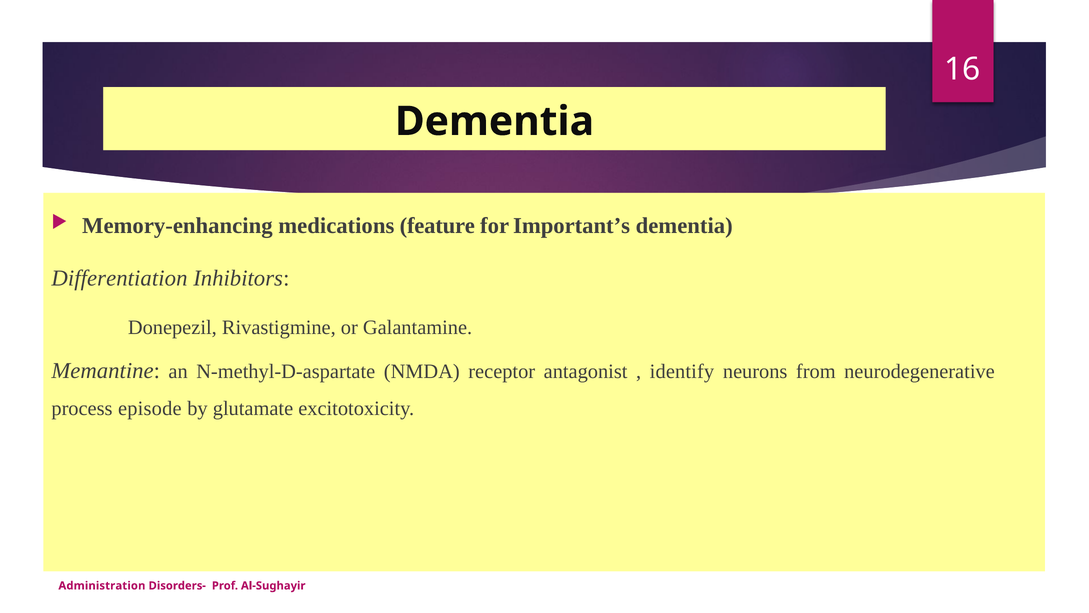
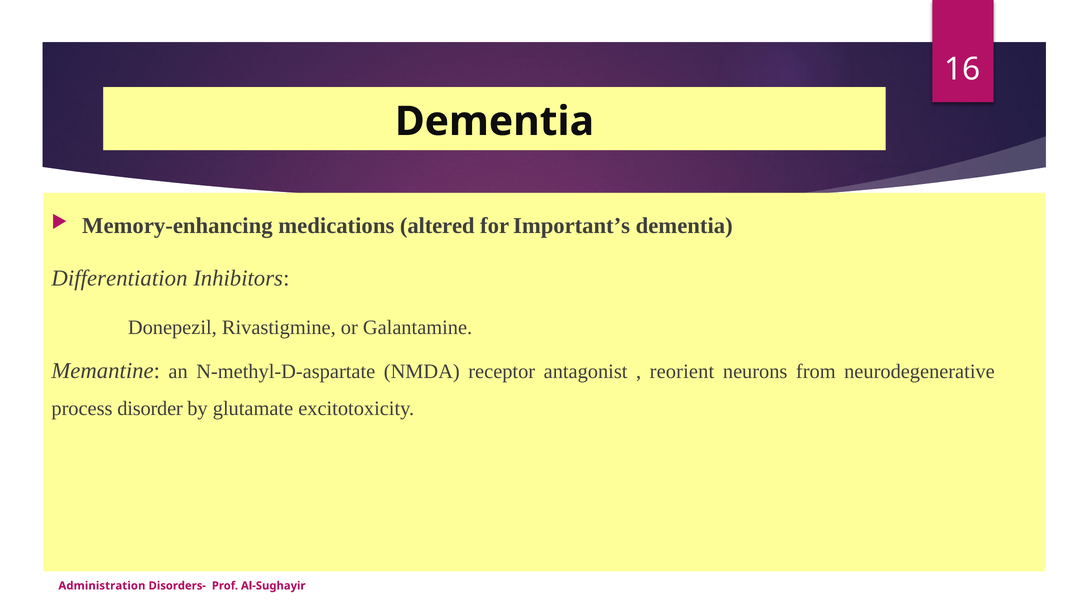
feature: feature -> altered
identify: identify -> reorient
episode: episode -> disorder
